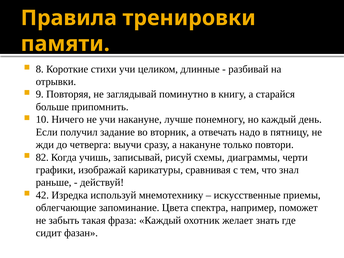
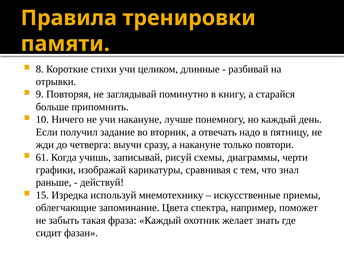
82: 82 -> 61
42: 42 -> 15
